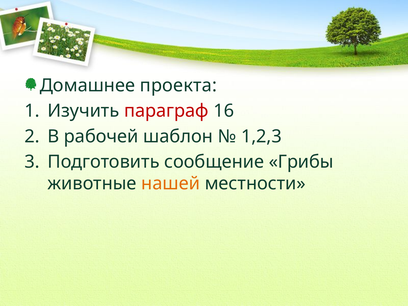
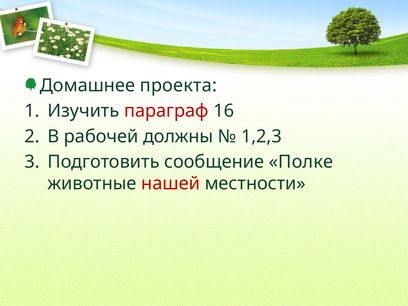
шаблон: шаблон -> должны
Грибы: Грибы -> Полке
нашей colour: orange -> red
